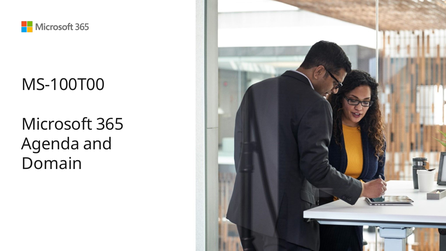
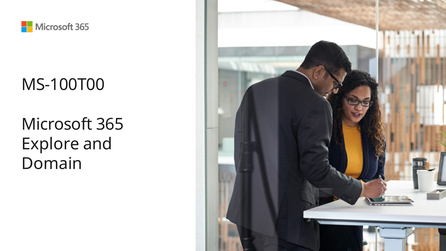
Agenda: Agenda -> Explore
